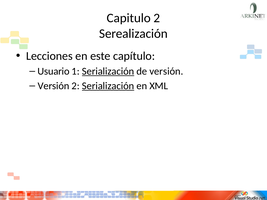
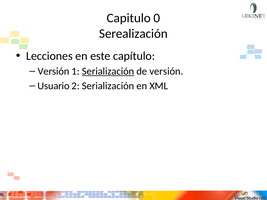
Capitulo 2: 2 -> 0
Usuario at (54, 71): Usuario -> Versión
Versión at (54, 86): Versión -> Usuario
Serialización at (108, 86) underline: present -> none
